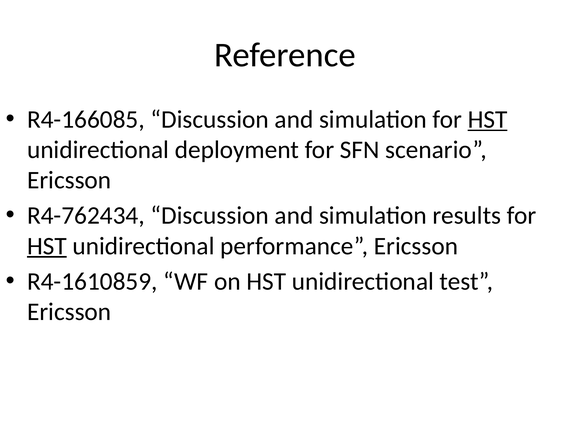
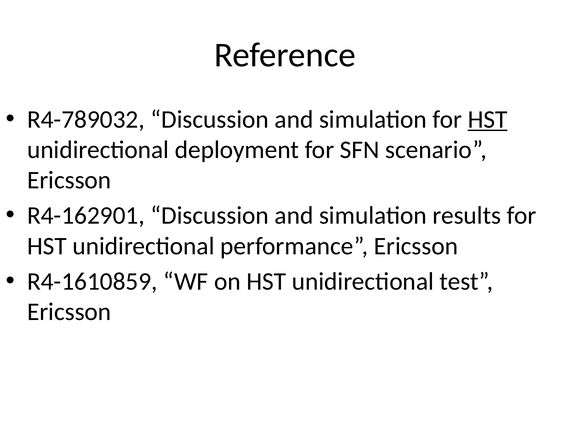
R4-166085: R4-166085 -> R4-789032
R4-762434: R4-762434 -> R4-162901
HST at (47, 246) underline: present -> none
